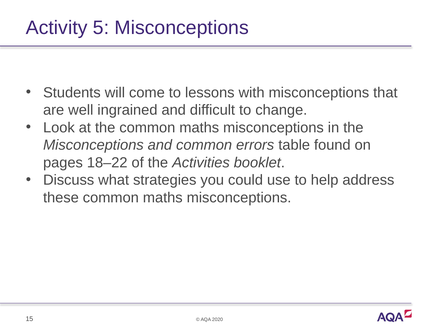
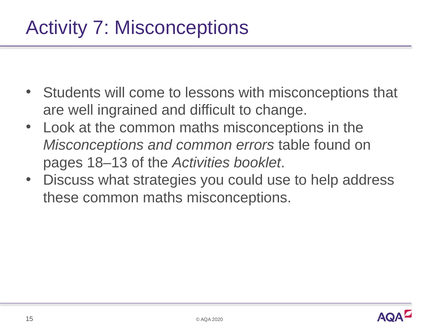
5: 5 -> 7
18–22: 18–22 -> 18–13
